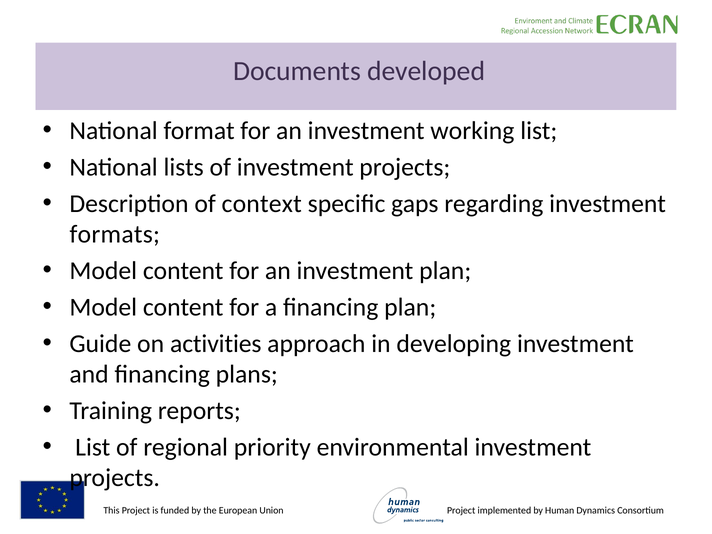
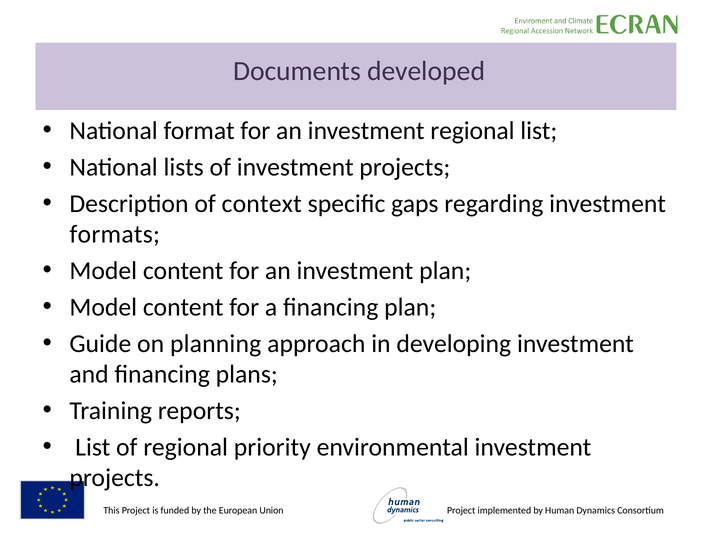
investment working: working -> regional
activities: activities -> planning
